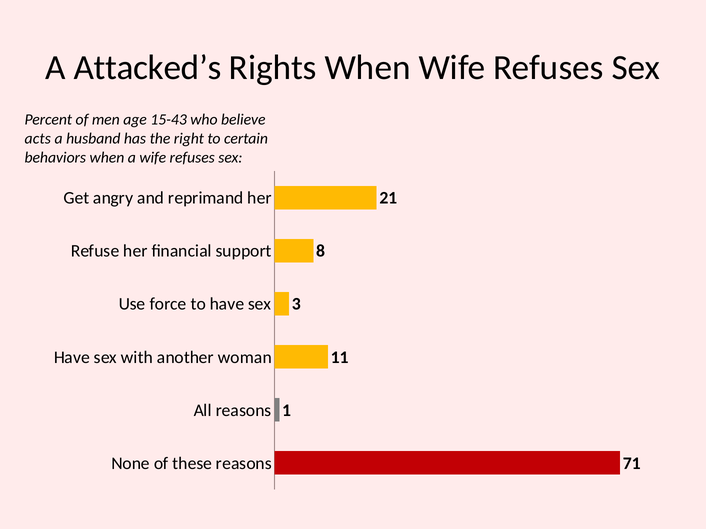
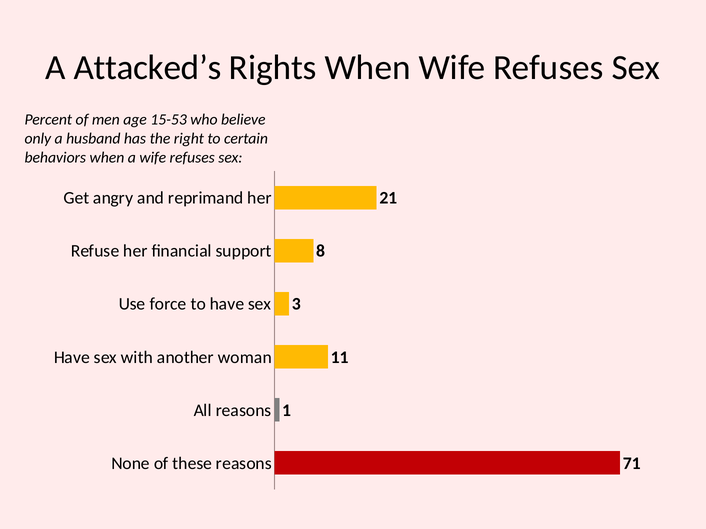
15-43: 15-43 -> 15-53
acts: acts -> only
